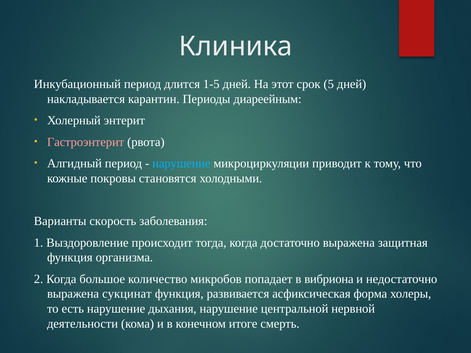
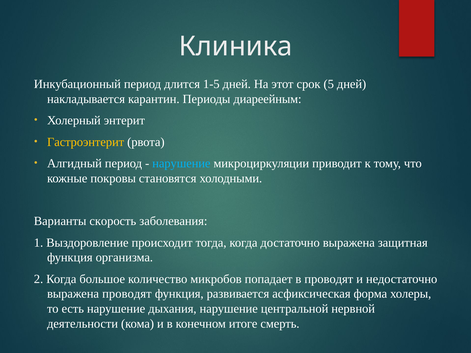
Гастроэнтерит colour: pink -> yellow
в вибриона: вибриона -> проводят
выражена сукцинат: сукцинат -> проводят
